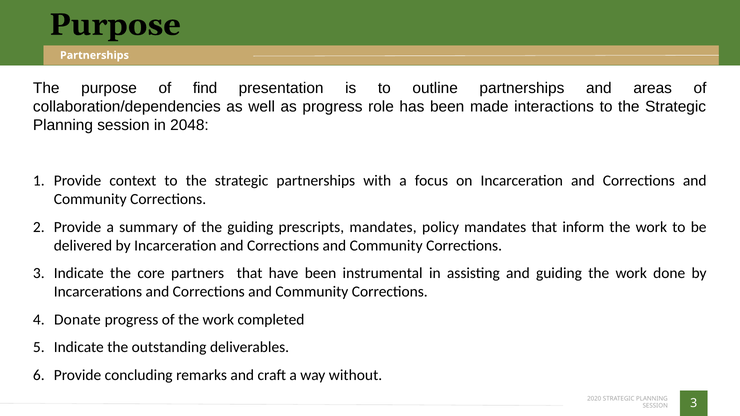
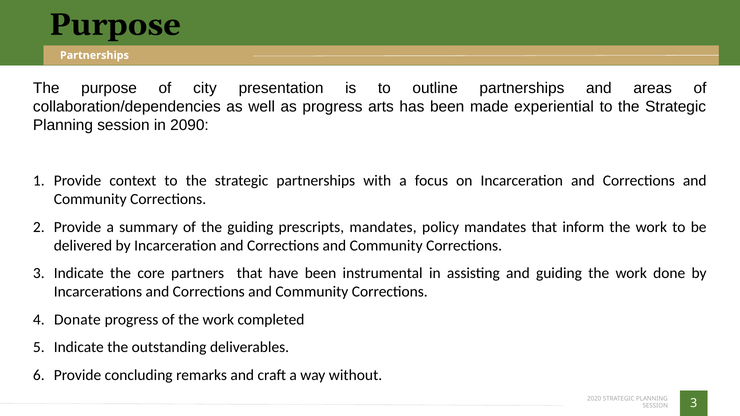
find: find -> city
role: role -> arts
interactions: interactions -> experiential
2048: 2048 -> 2090
